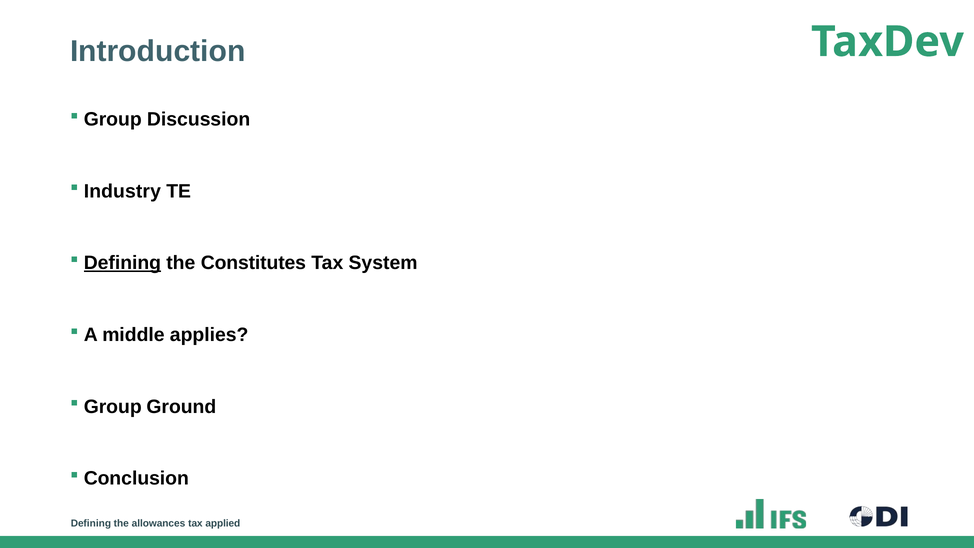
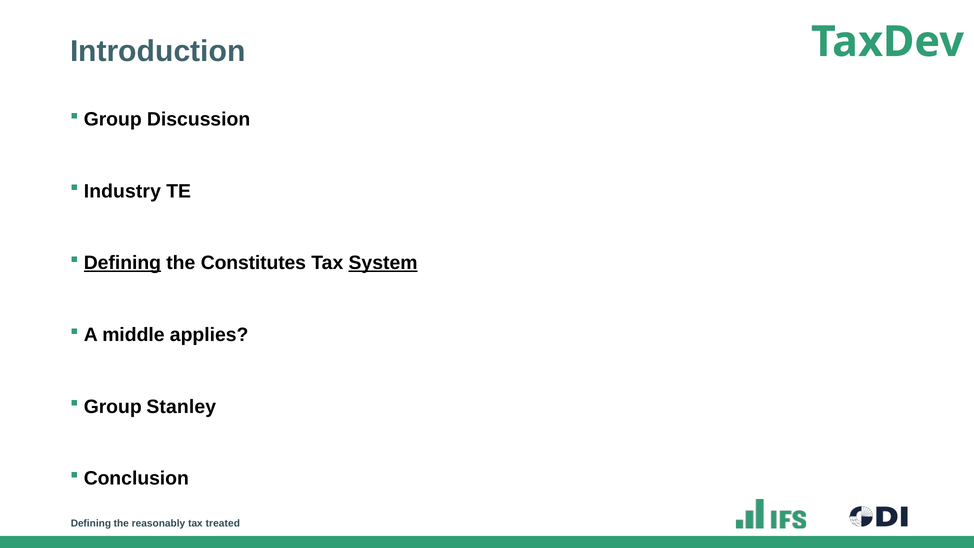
System underline: none -> present
Ground: Ground -> Stanley
allowances: allowances -> reasonably
applied: applied -> treated
